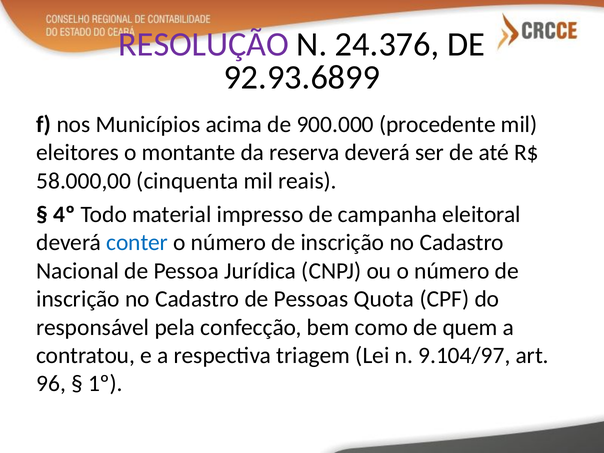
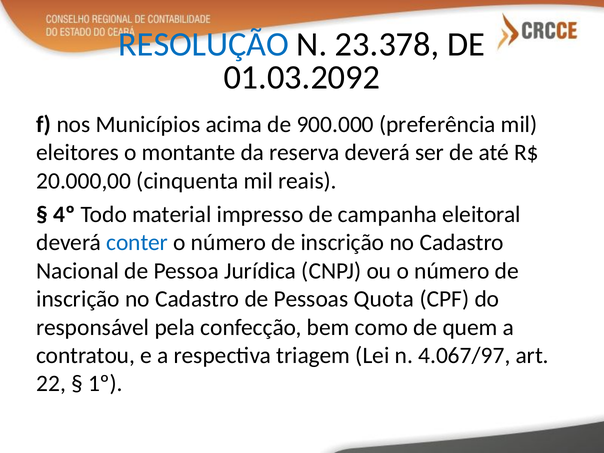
RESOLUÇÃO colour: purple -> blue
24.376: 24.376 -> 23.378
92.93.6899: 92.93.6899 -> 01.03.2092
procedente: procedente -> preferência
58.000,00: 58.000,00 -> 20.000,00
9.104/97: 9.104/97 -> 4.067/97
96: 96 -> 22
